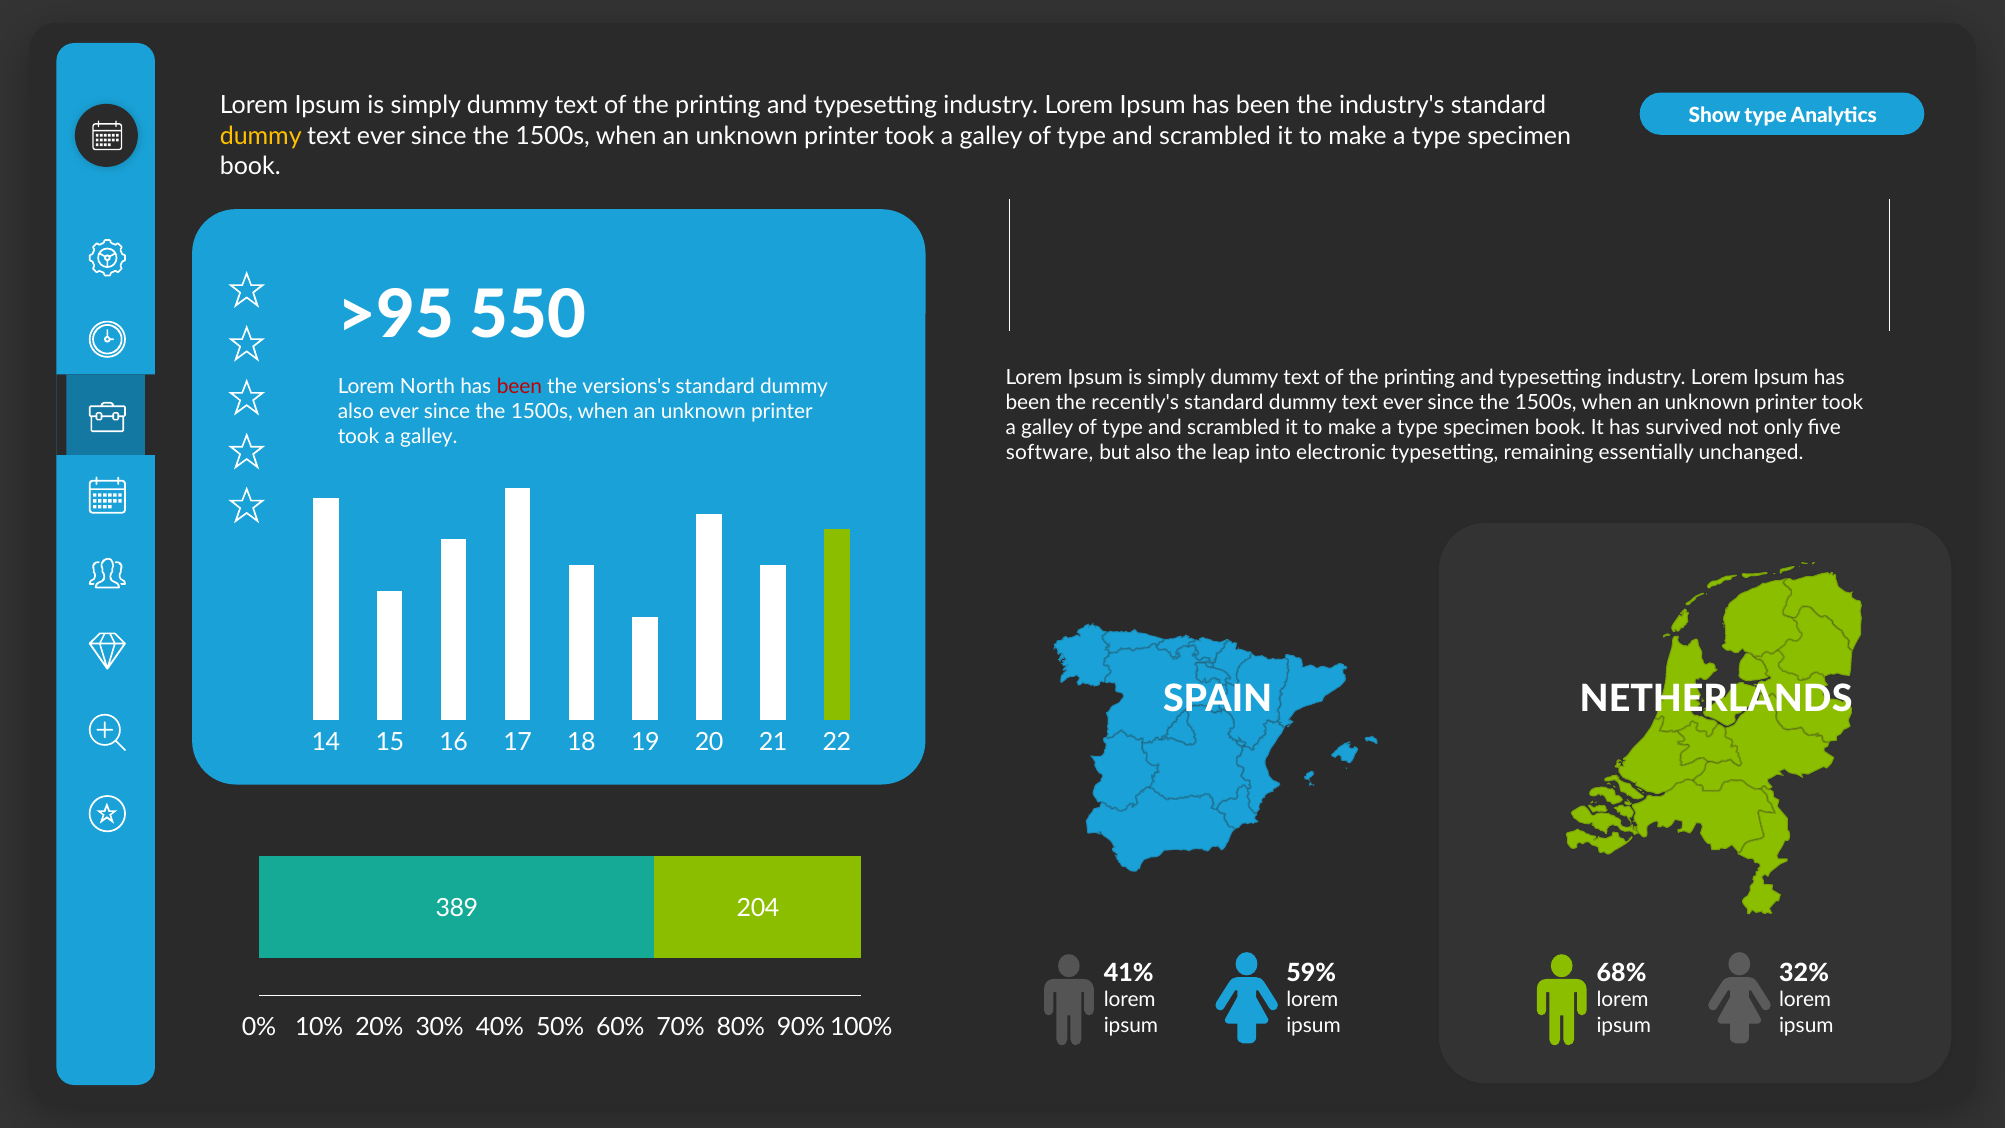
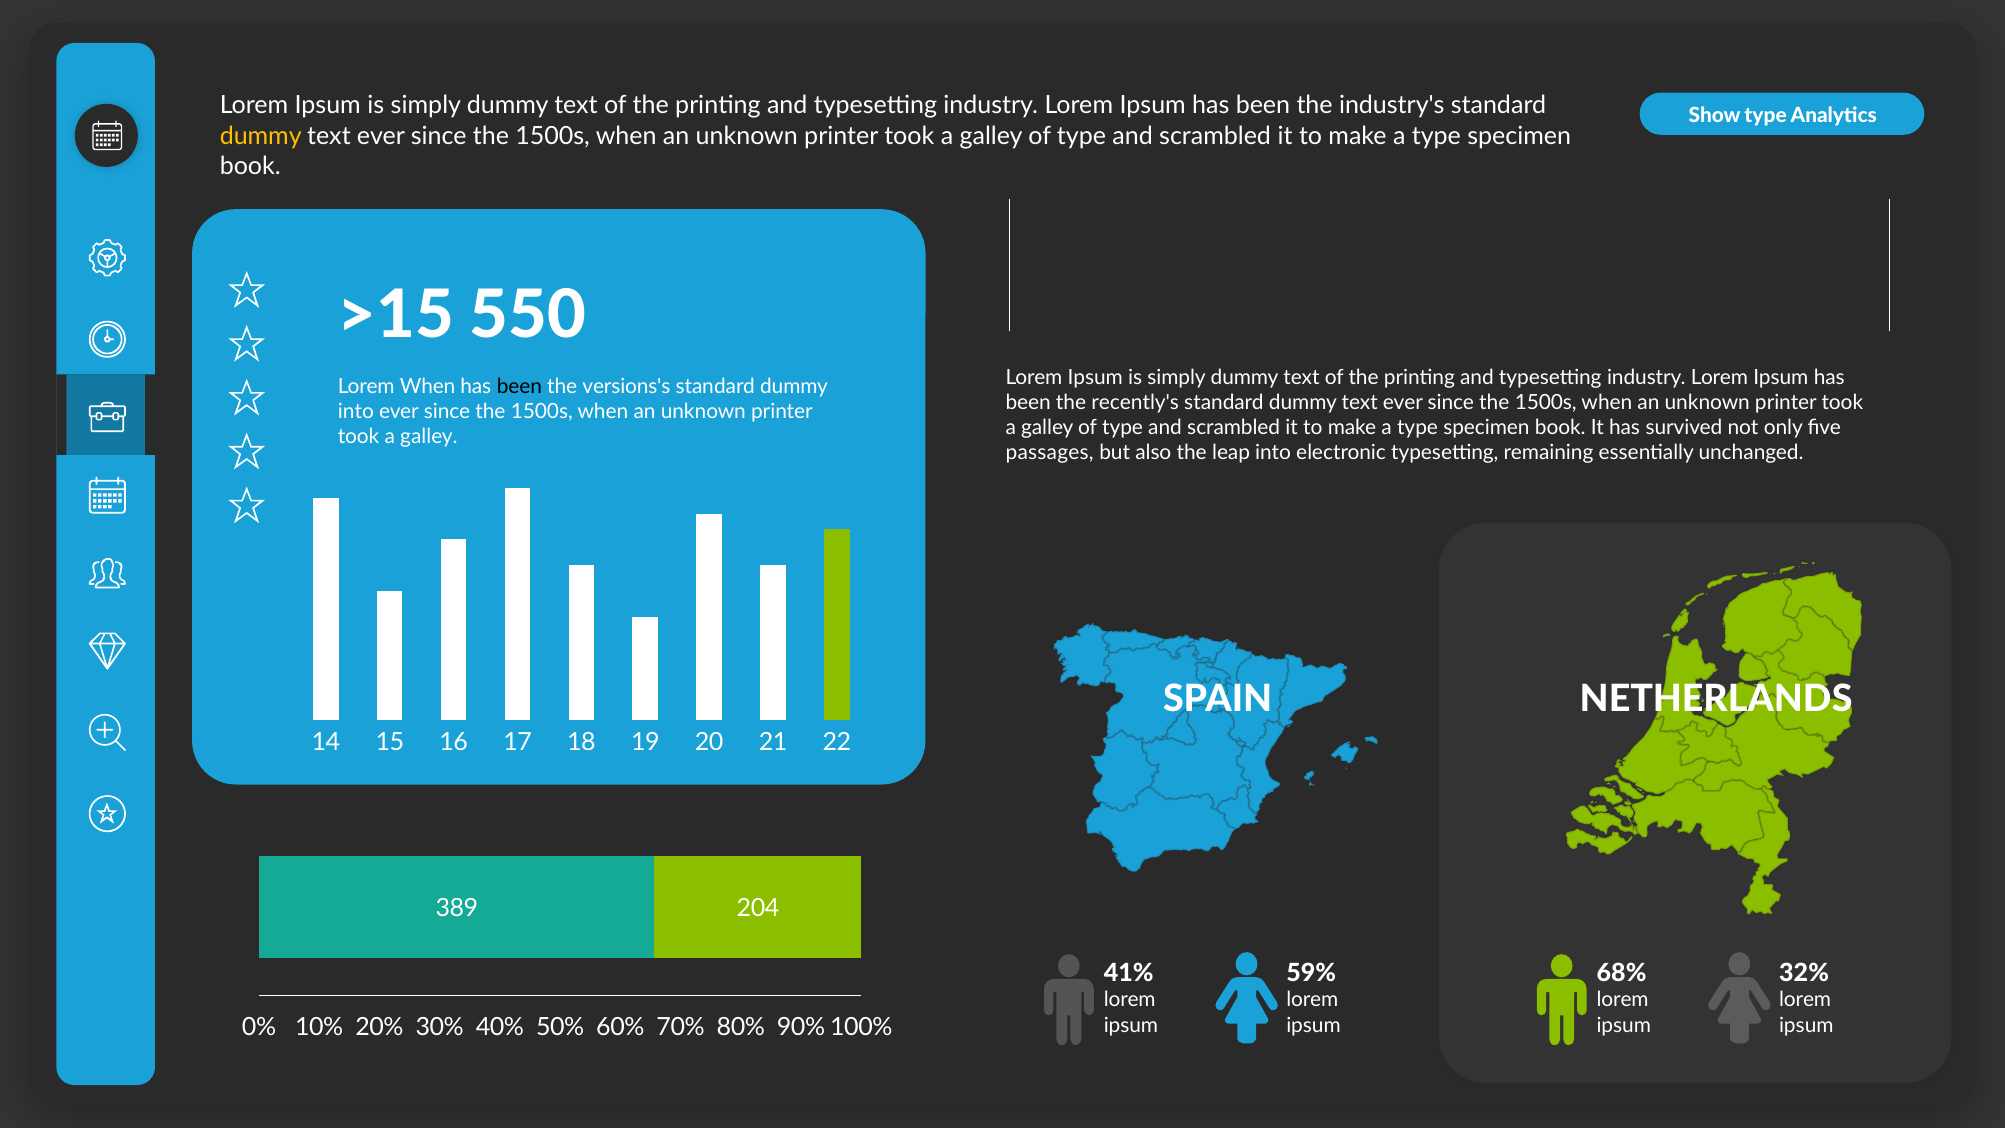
>95: >95 -> >15
Lorem North: North -> When
been at (519, 386) colour: red -> black
also at (356, 411): also -> into
software: software -> passages
